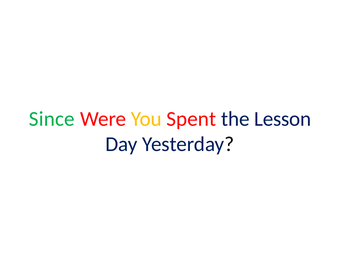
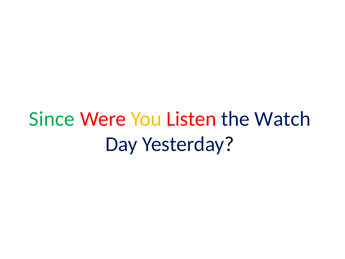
Spent: Spent -> Listen
Lesson: Lesson -> Watch
